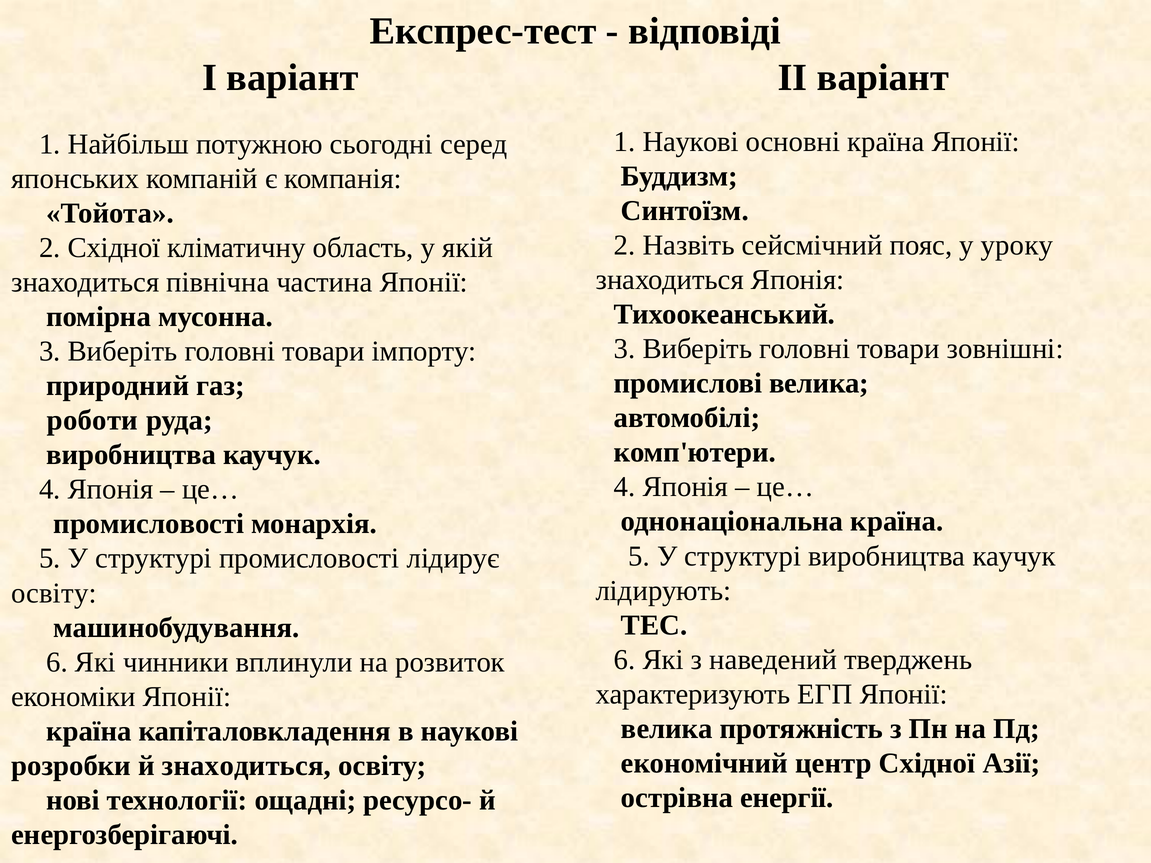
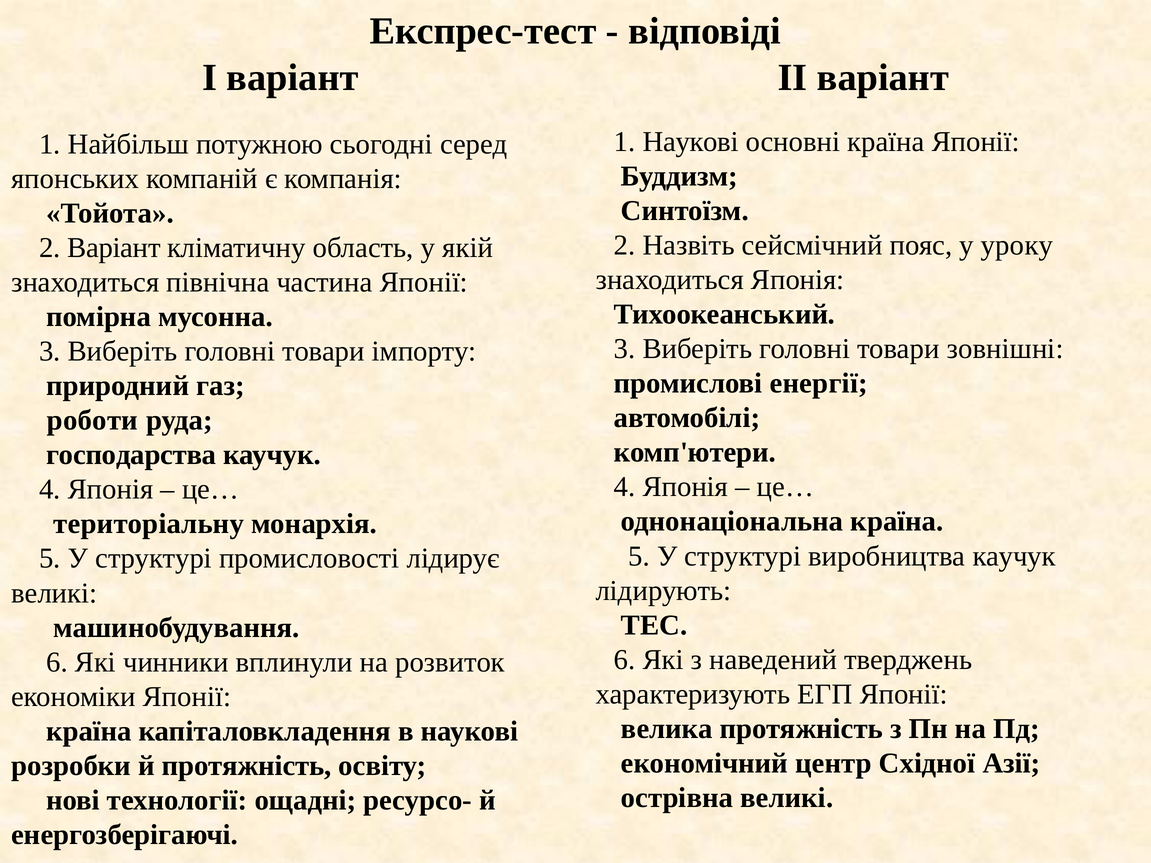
2 Східної: Східної -> Варіант
промислові велика: велика -> енергії
виробництва at (131, 455): виробництва -> господарства
промисловості at (149, 524): промисловості -> територіальну
освіту at (54, 593): освіту -> великі
й знаходиться: знаходиться -> протяжність
острівна енергії: енергії -> великі
